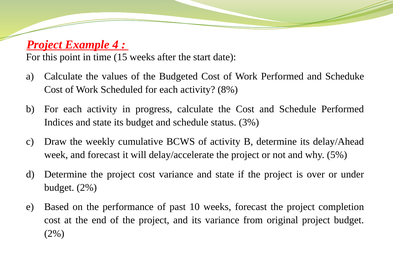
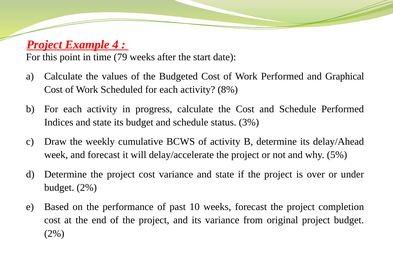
15: 15 -> 79
Scheduke: Scheduke -> Graphical
